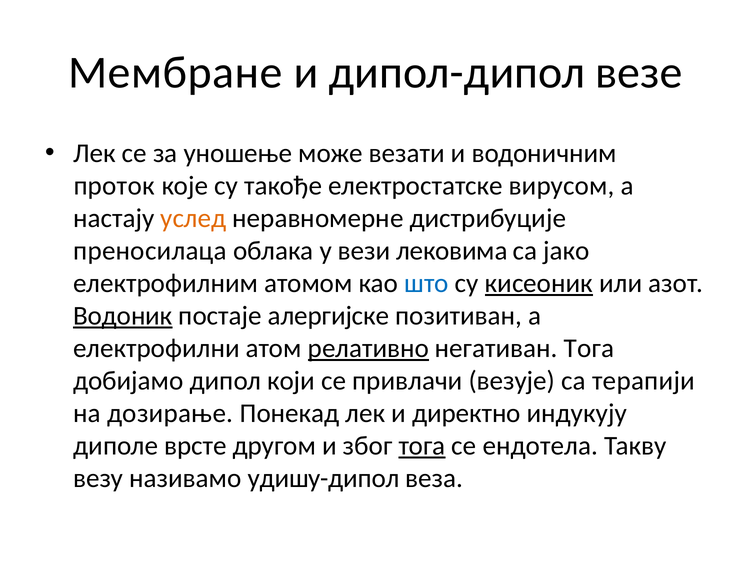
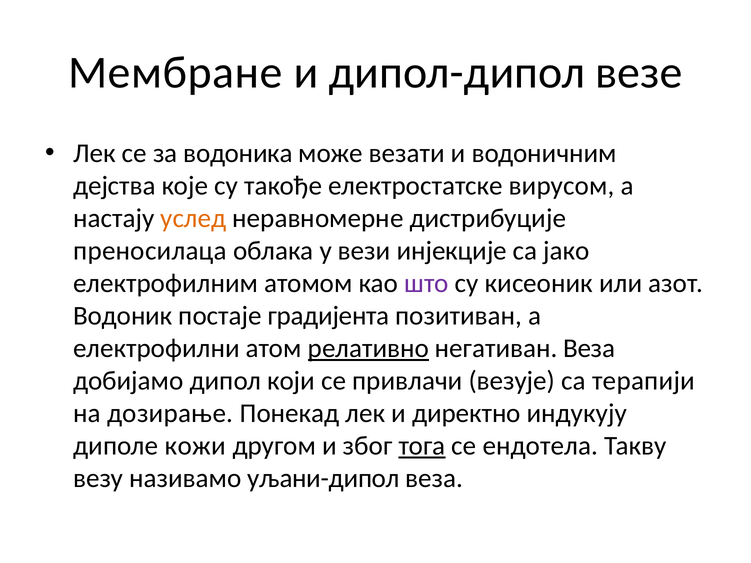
уношење: уношење -> водоника
проток: проток -> дејства
лековима: лековима -> инјекције
што colour: blue -> purple
кисеоник underline: present -> none
Водоник underline: present -> none
алергијске: алергијске -> градијента
негативан Тога: Тога -> Веза
врсте: врсте -> кожи
удишу-дипол: удишу-дипол -> уљани-дипол
